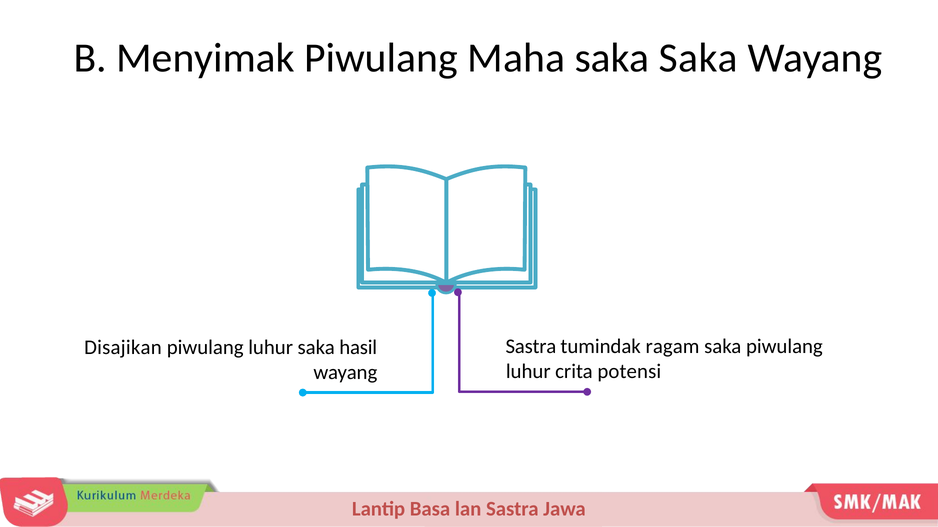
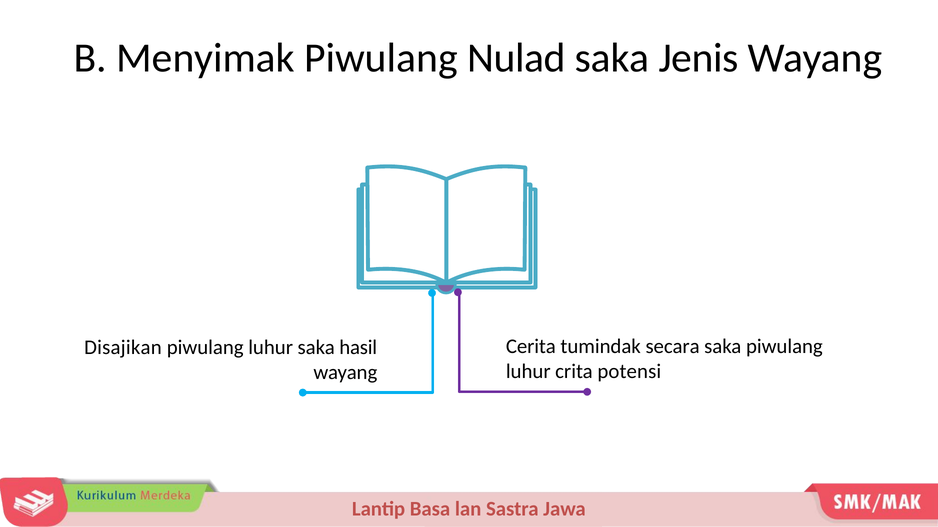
Maha: Maha -> Nulad
saka Saka: Saka -> Jenis
Sastra at (531, 347): Sastra -> Cerita
ragam: ragam -> secara
